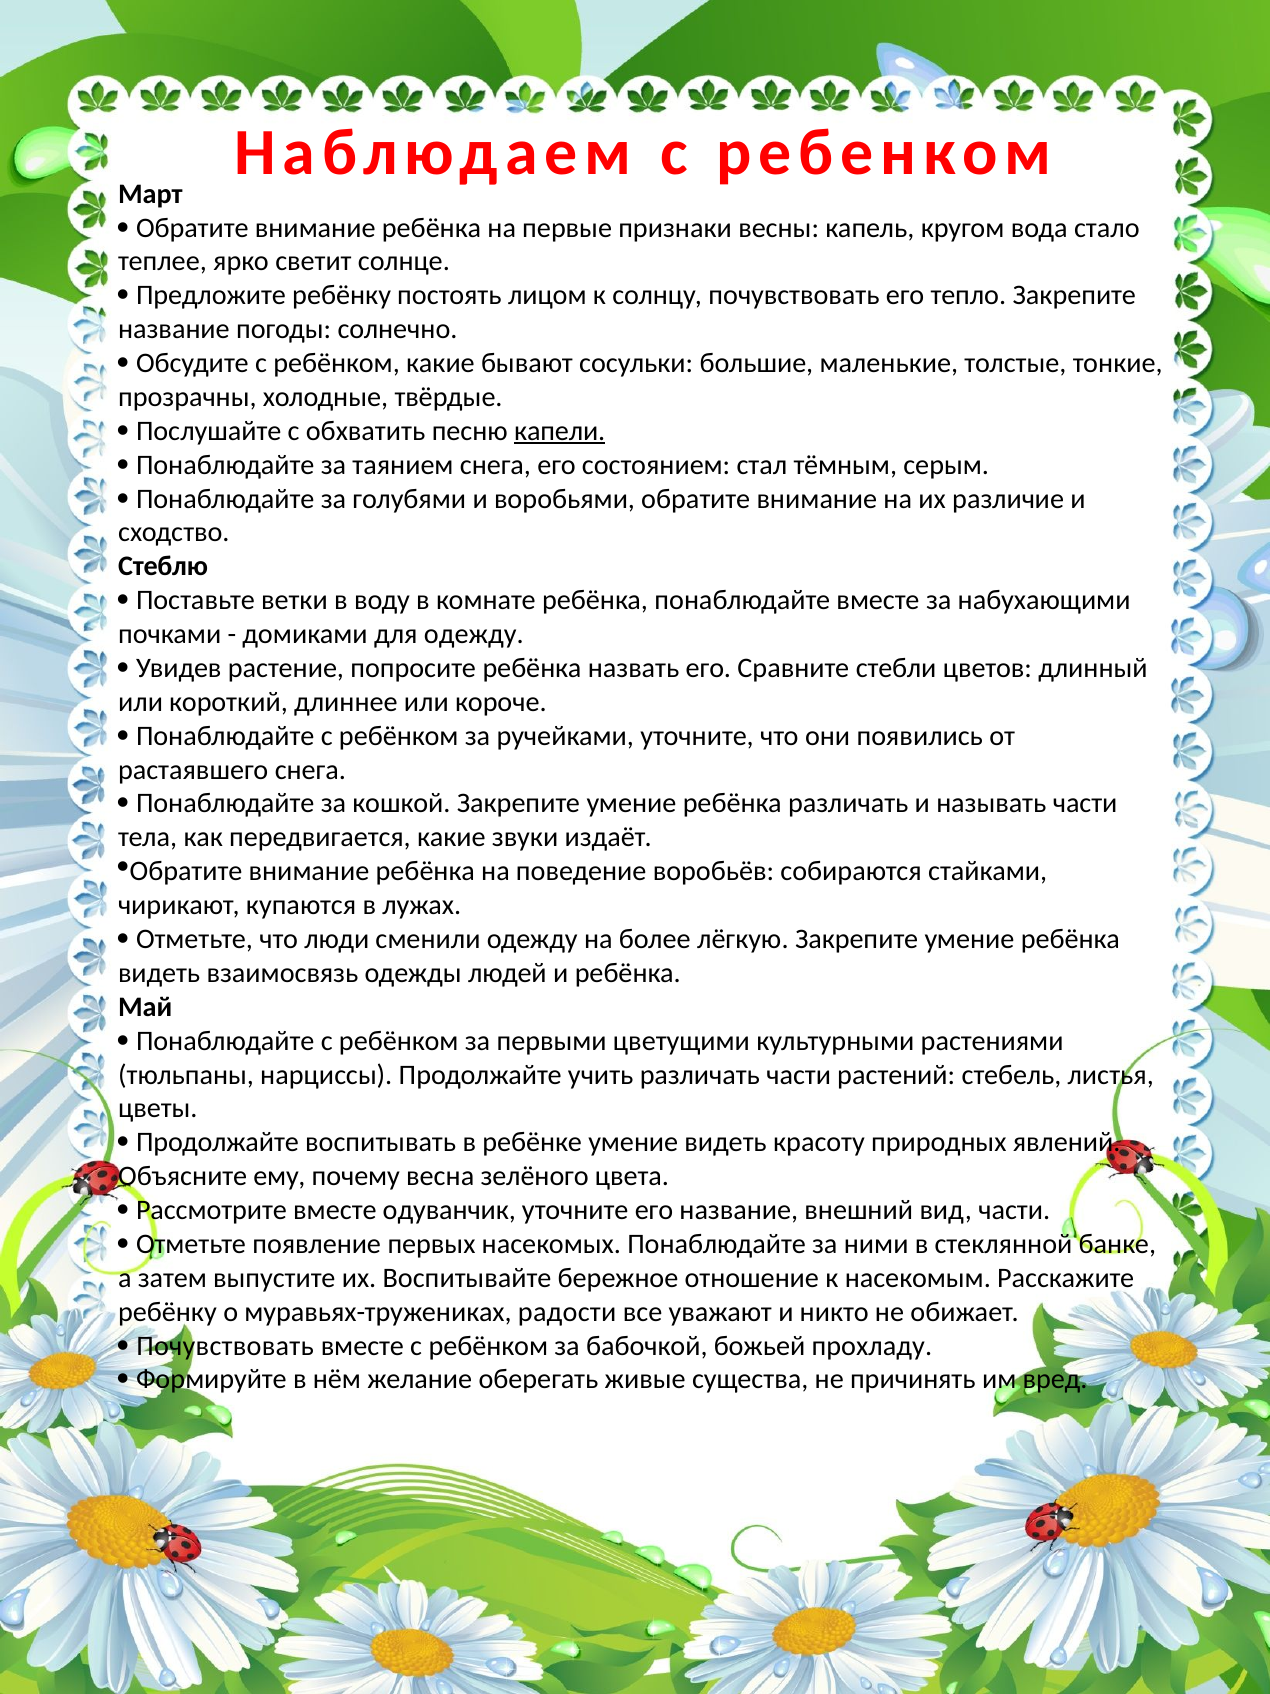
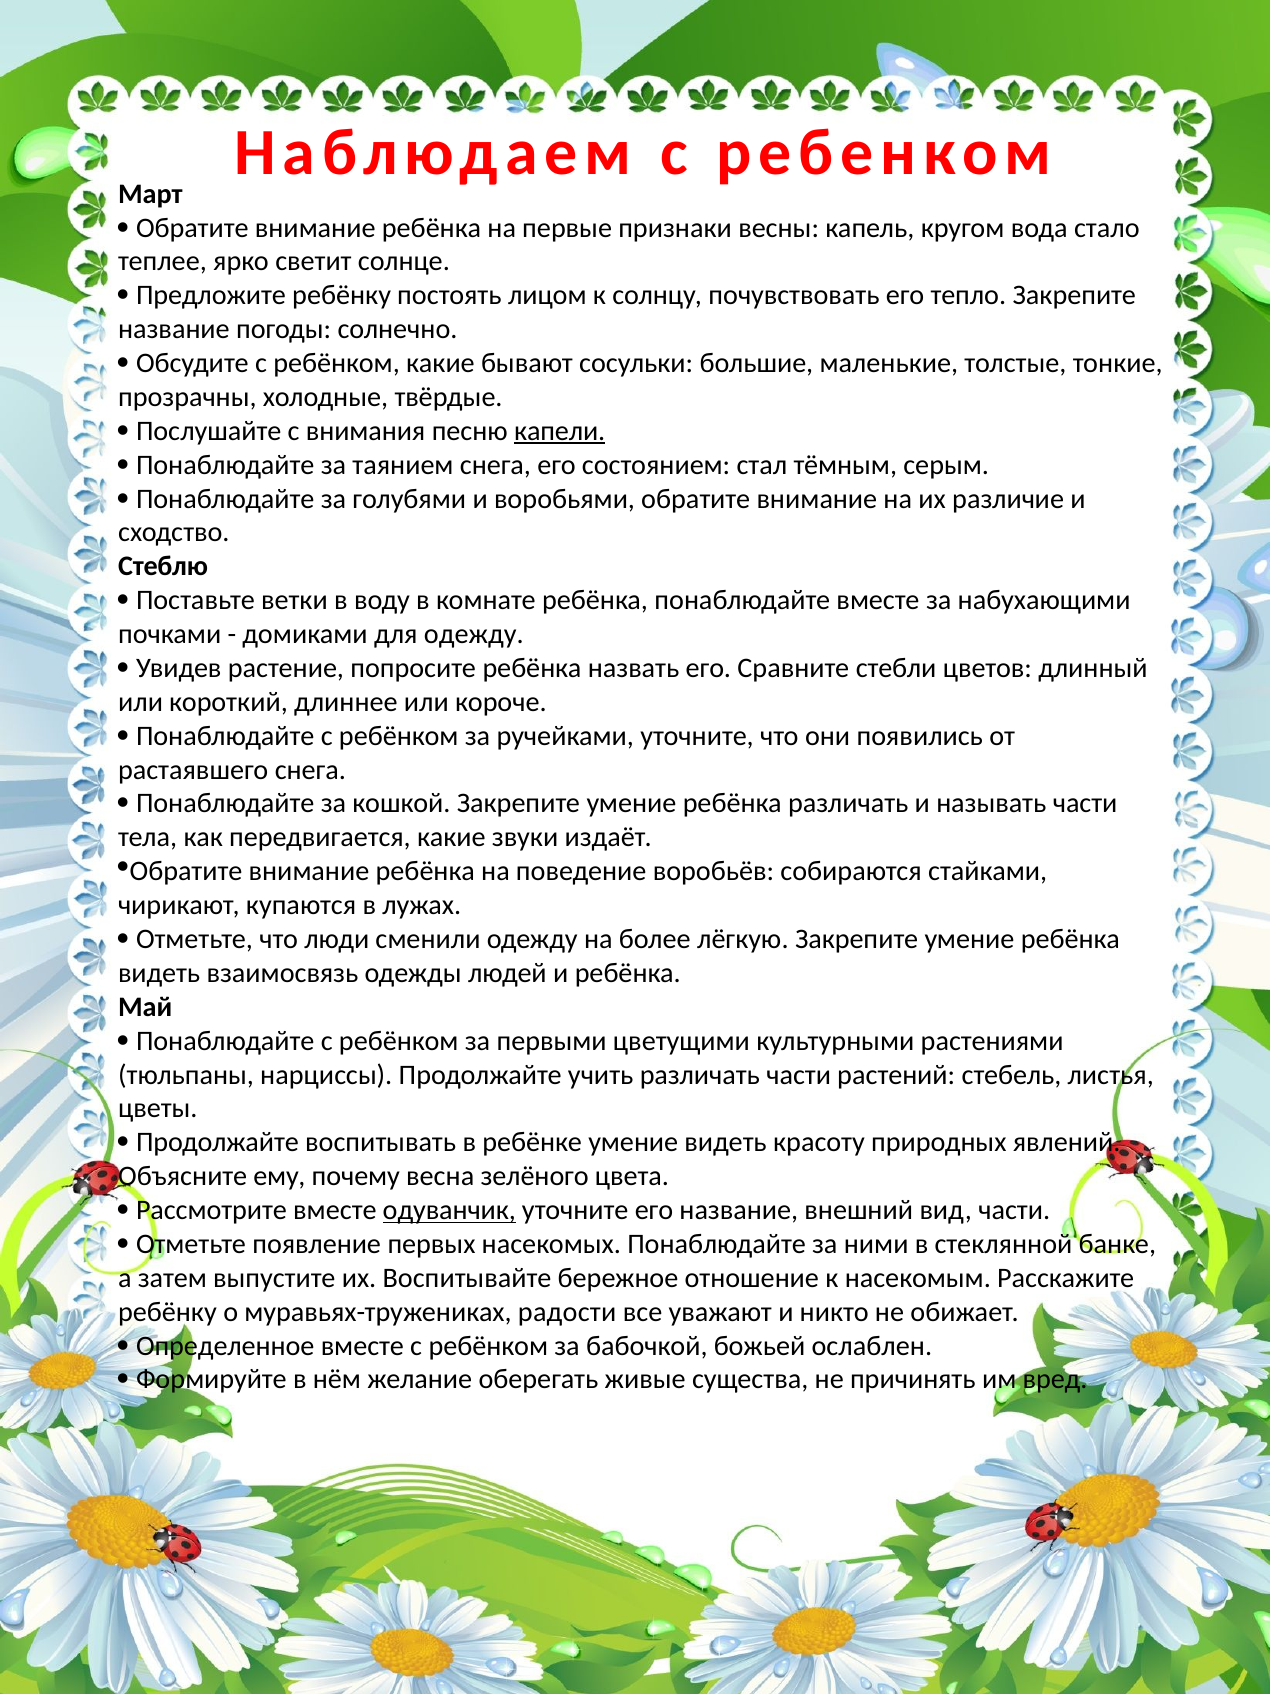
обхватить: обхватить -> внимания
одуванчик underline: none -> present
Почувствовать at (225, 1345): Почувствовать -> Определенное
прохладу: прохладу -> ослаблен
